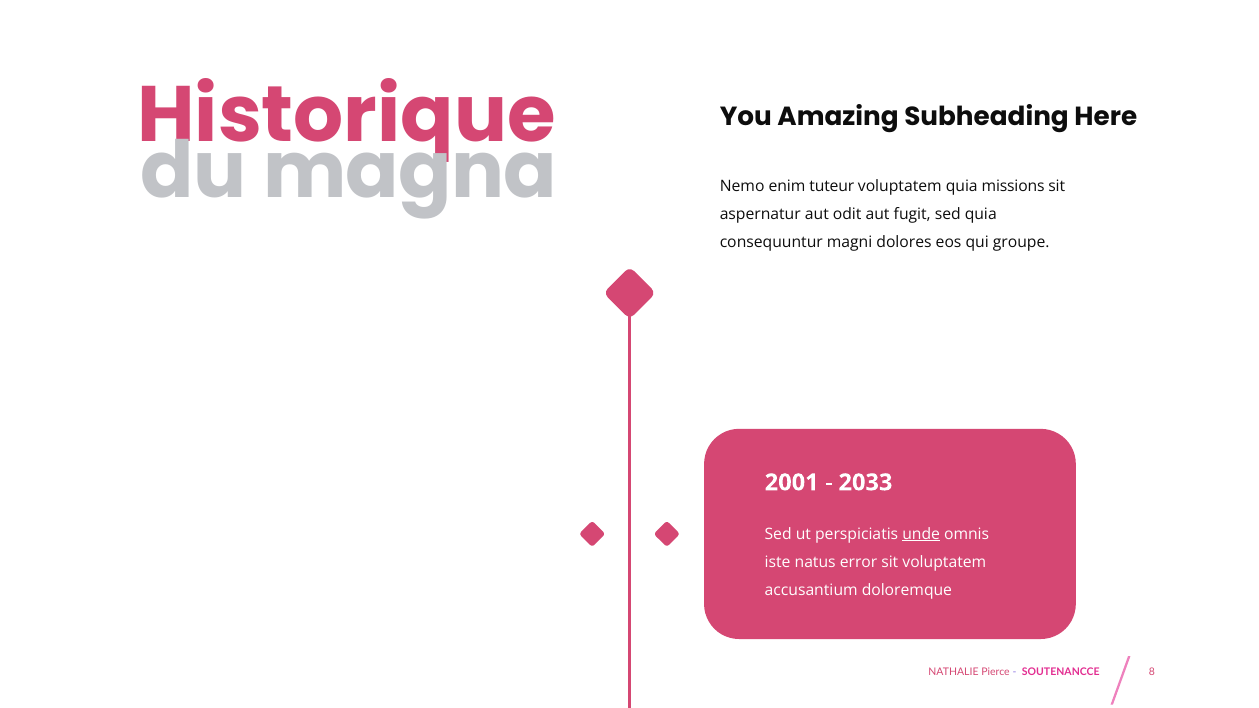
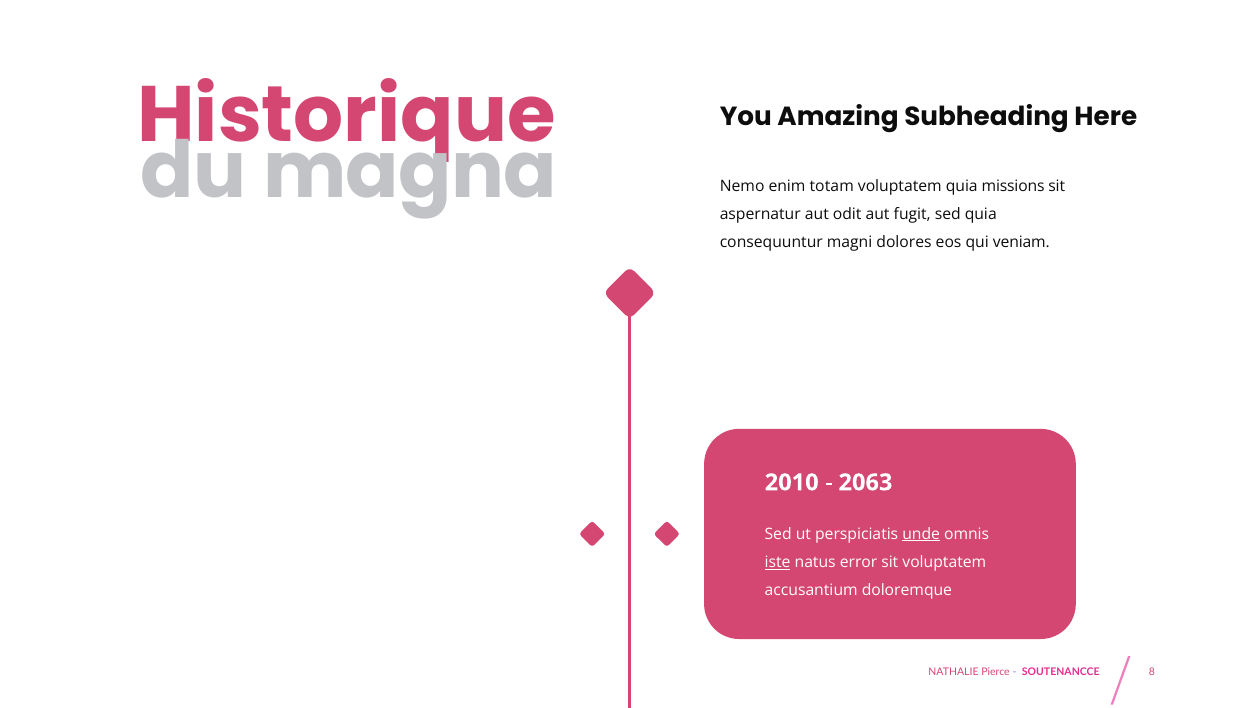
tuteur: tuteur -> totam
groupe: groupe -> veniam
2001: 2001 -> 2010
2033: 2033 -> 2063
iste underline: none -> present
